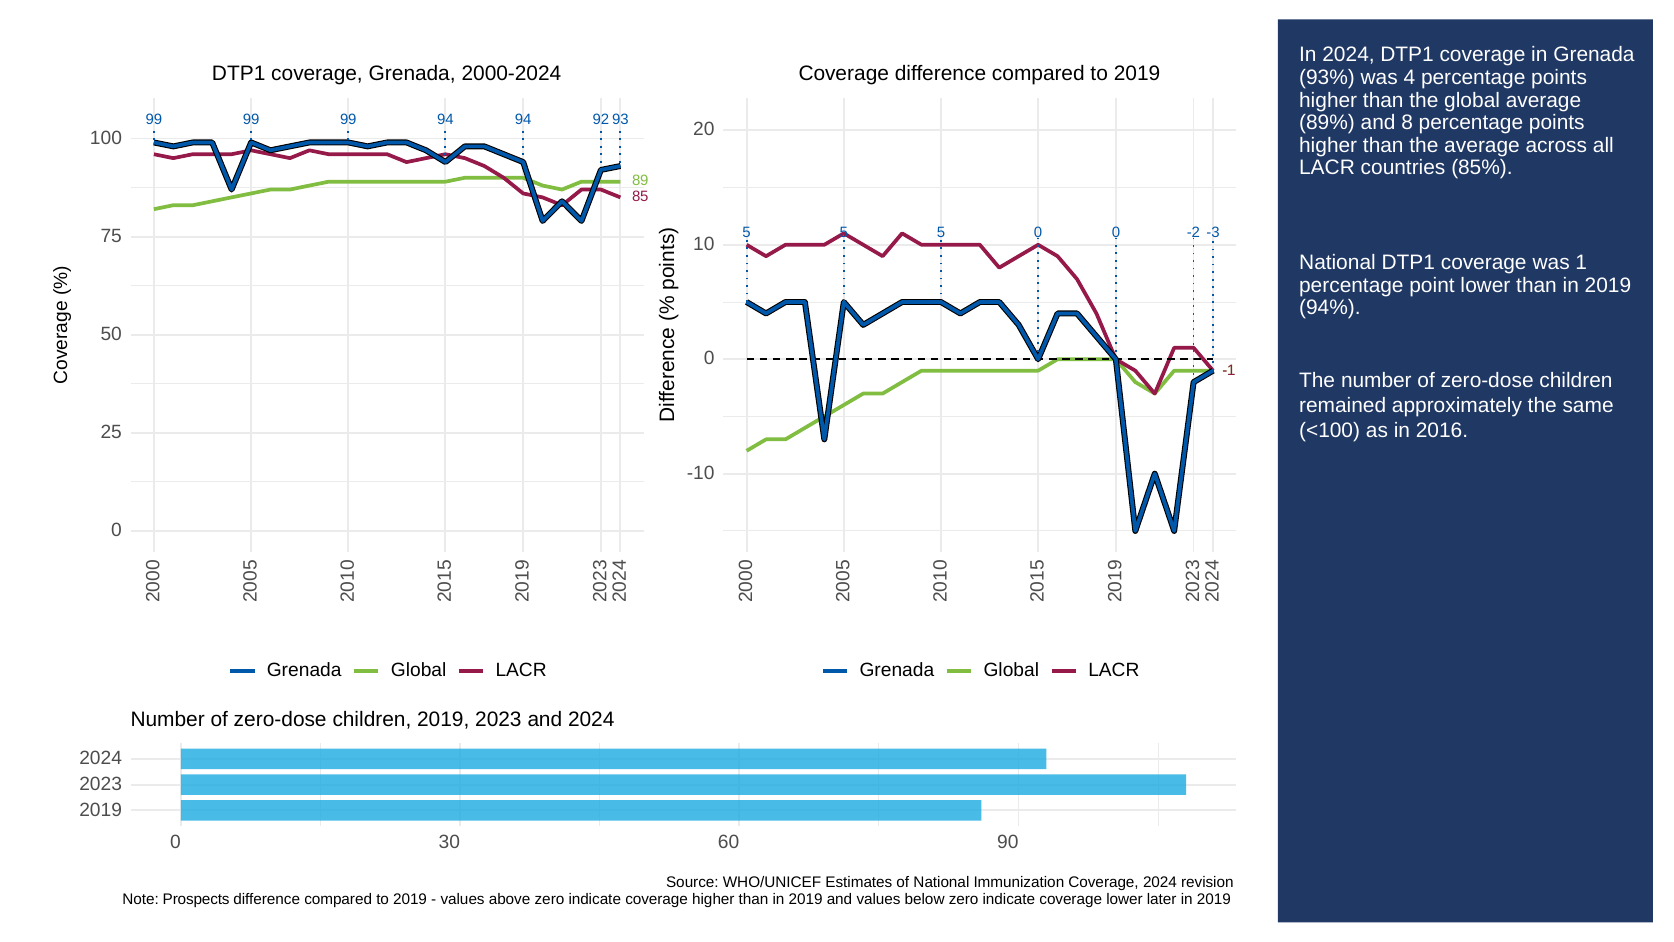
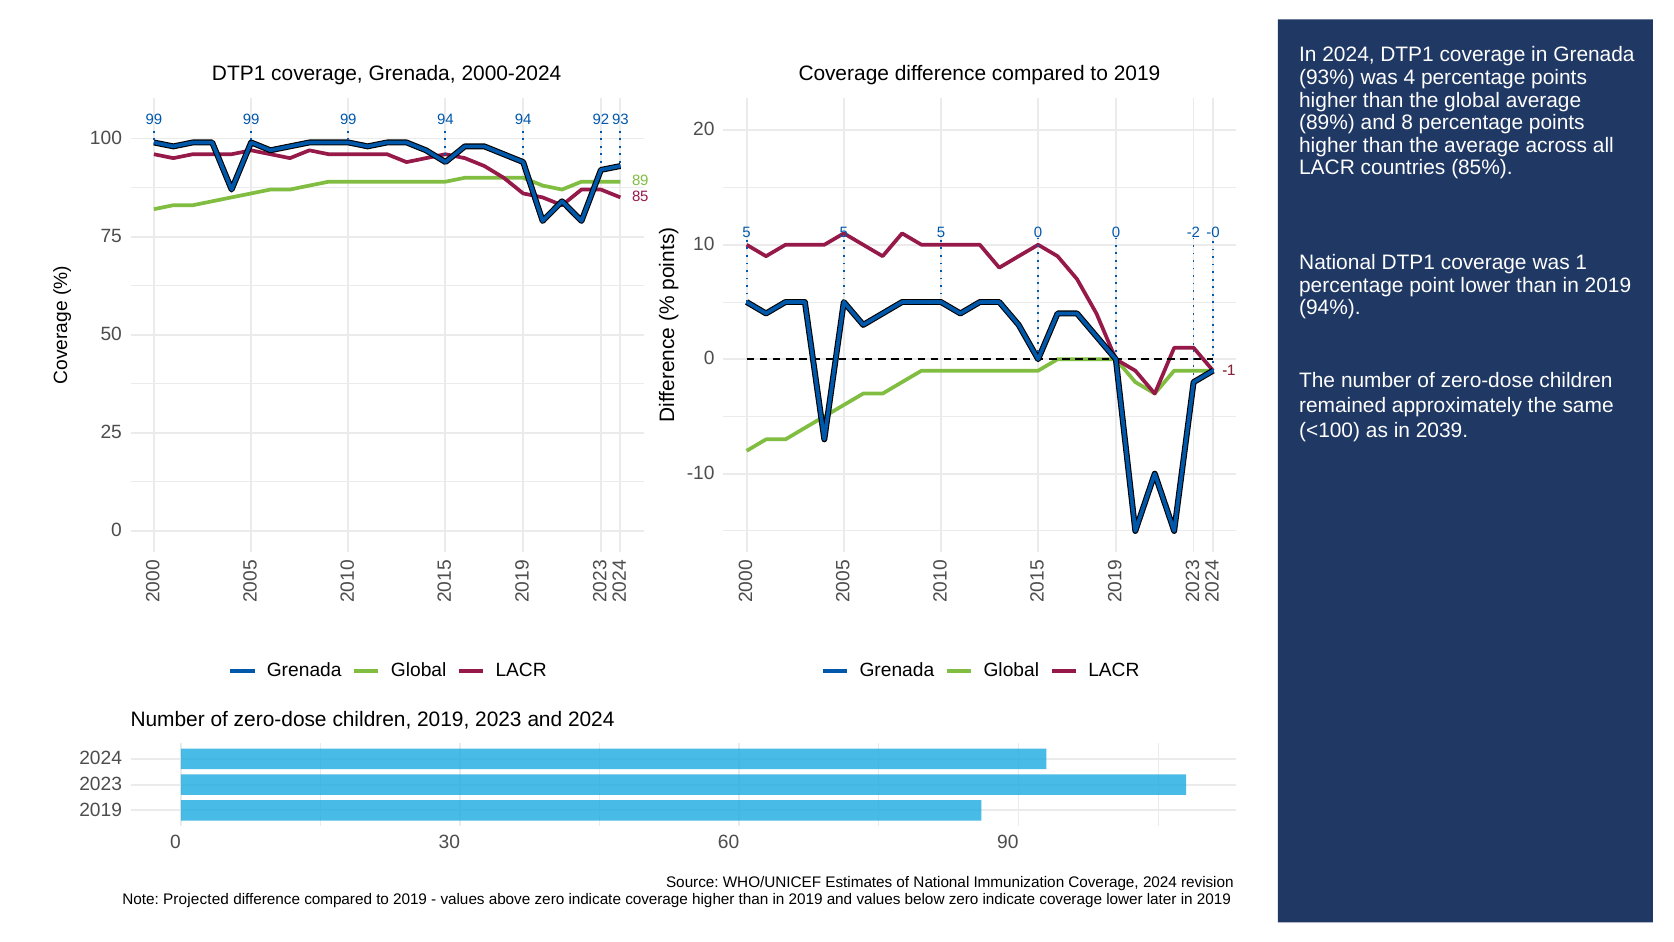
-3: -3 -> -0
2016: 2016 -> 2039
Prospects: Prospects -> Projected
